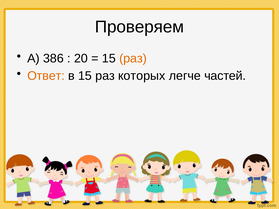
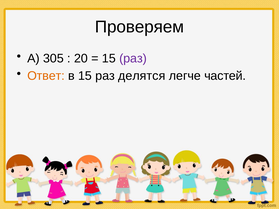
386: 386 -> 305
раз at (133, 59) colour: orange -> purple
которых: которых -> делятся
